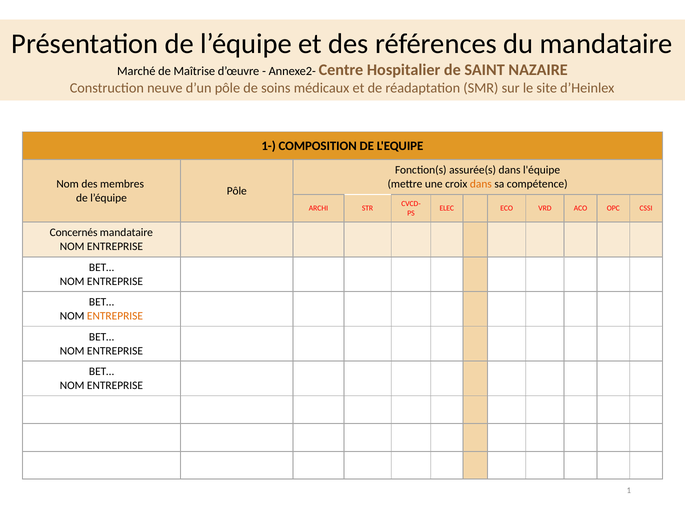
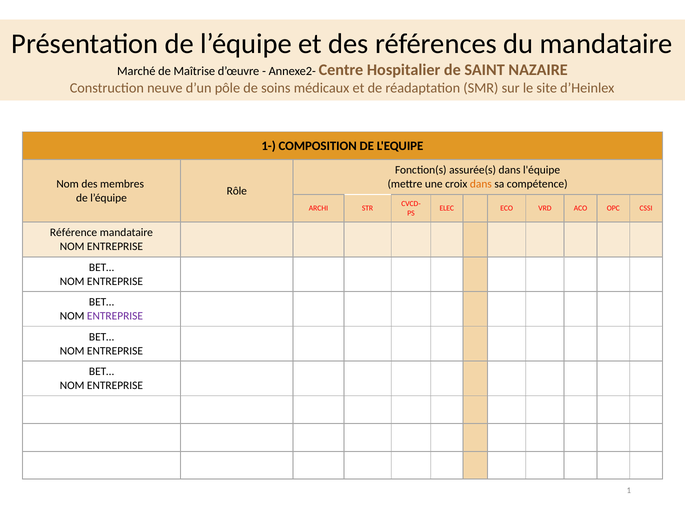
Pôle at (237, 191): Pôle -> Rôle
Concernés: Concernés -> Référence
ENTREPRISE at (115, 316) colour: orange -> purple
